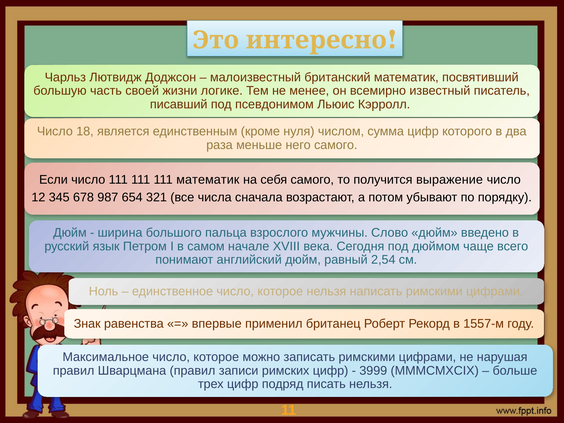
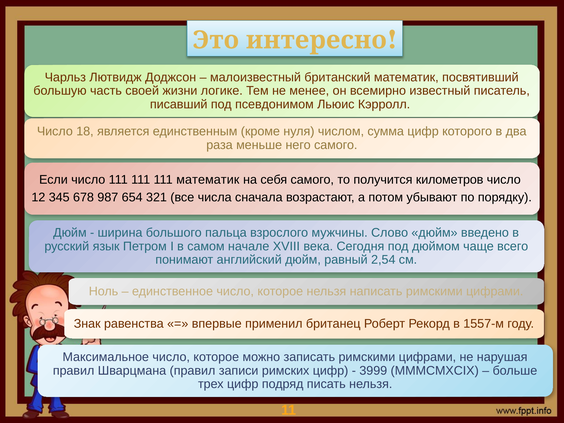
выражение: выражение -> километров
